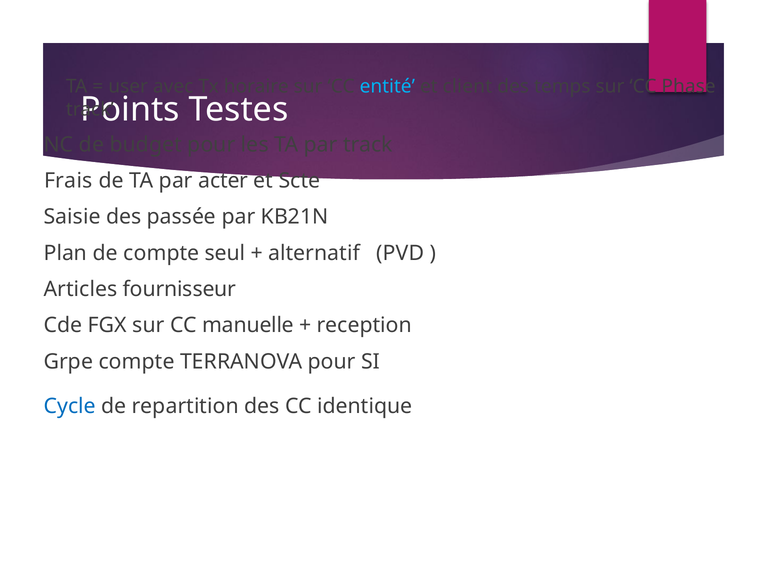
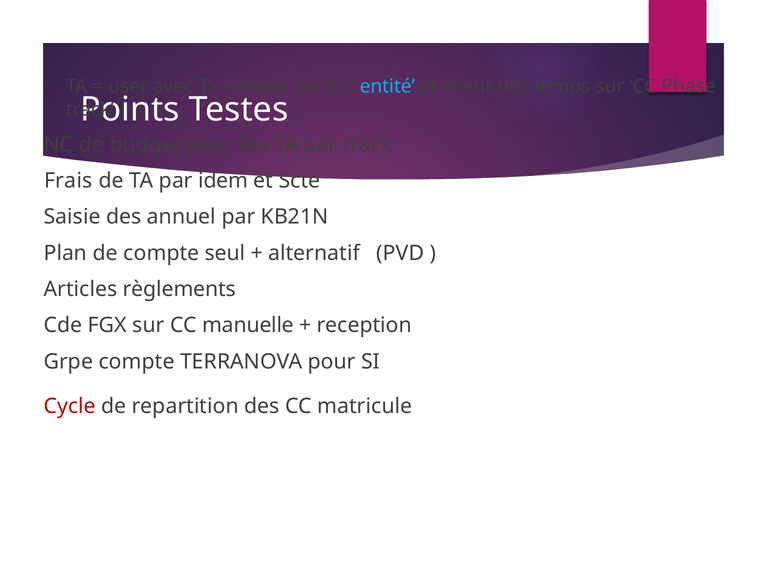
acter: acter -> idem
passée: passée -> annuel
fournisseur: fournisseur -> règlements
Cycle colour: blue -> red
identique: identique -> matricule
